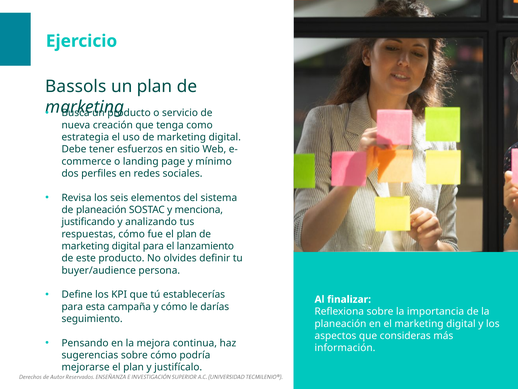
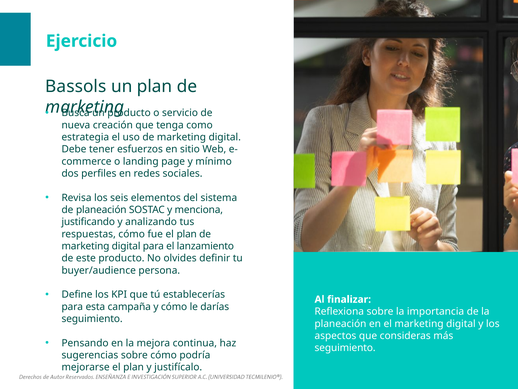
información at (345, 347): información -> seguimiento
